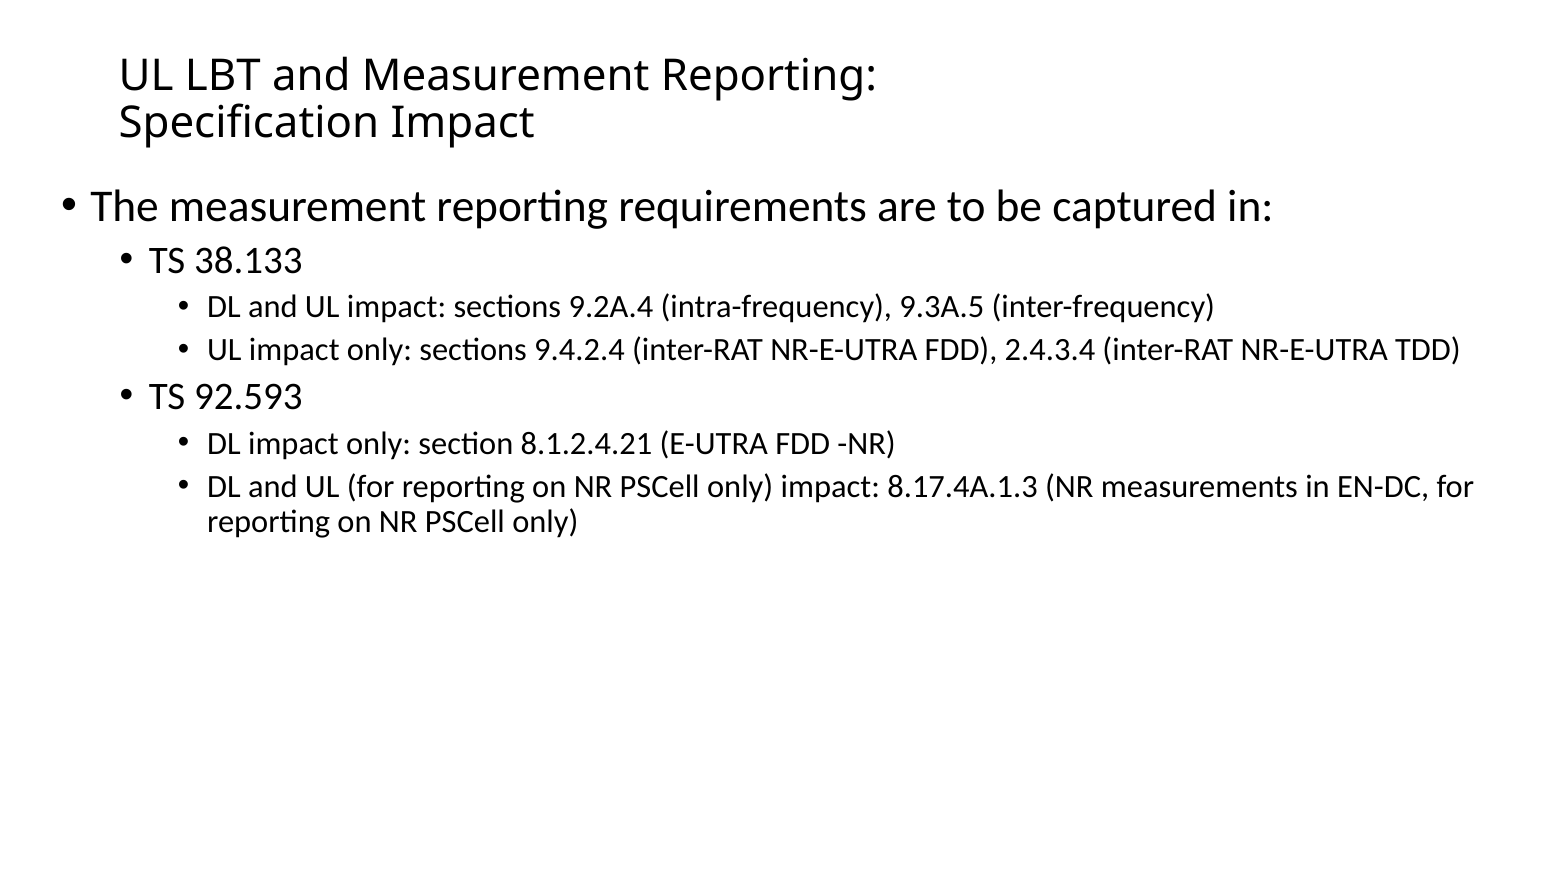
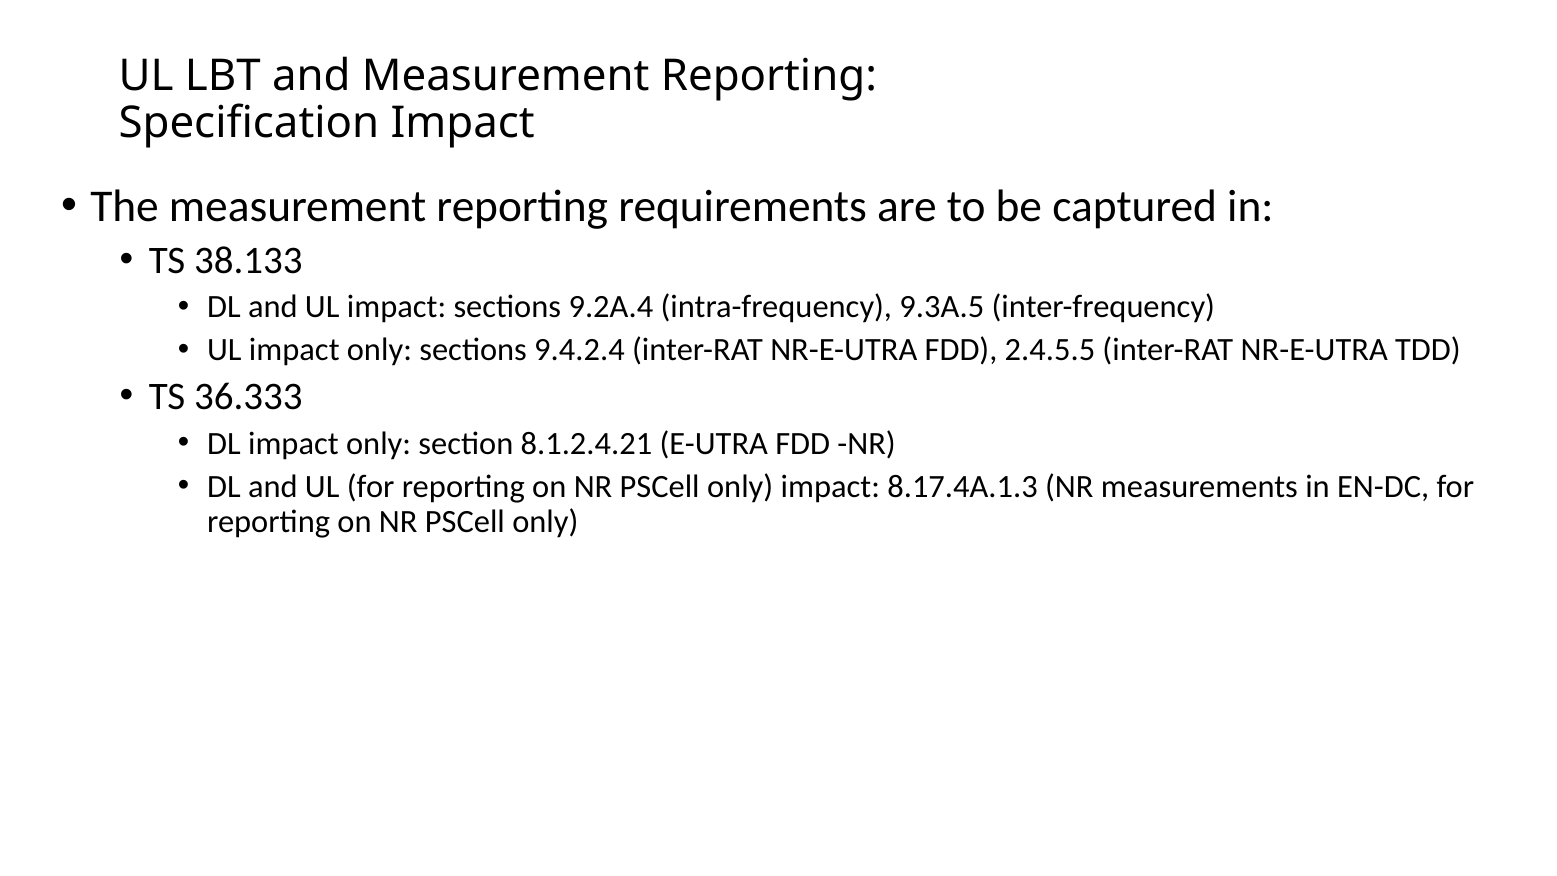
2.4.3.4: 2.4.3.4 -> 2.4.5.5
92.593: 92.593 -> 36.333
